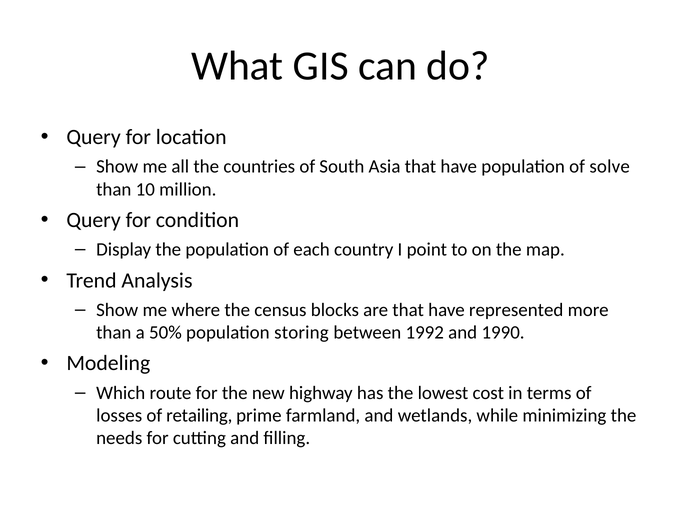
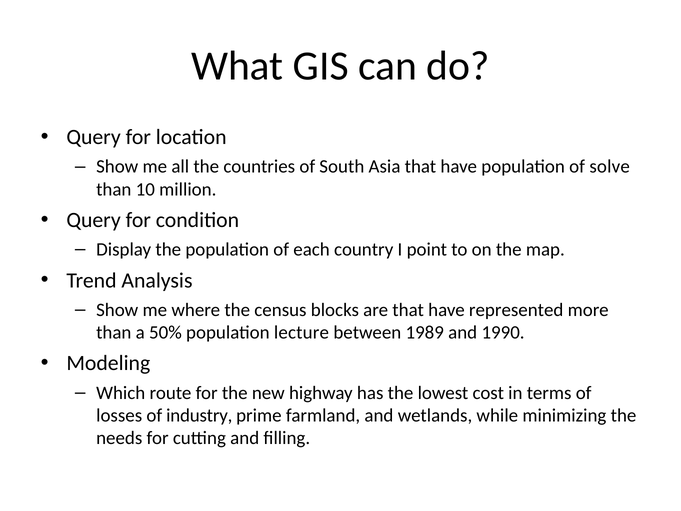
storing: storing -> lecture
1992: 1992 -> 1989
retailing: retailing -> industry
